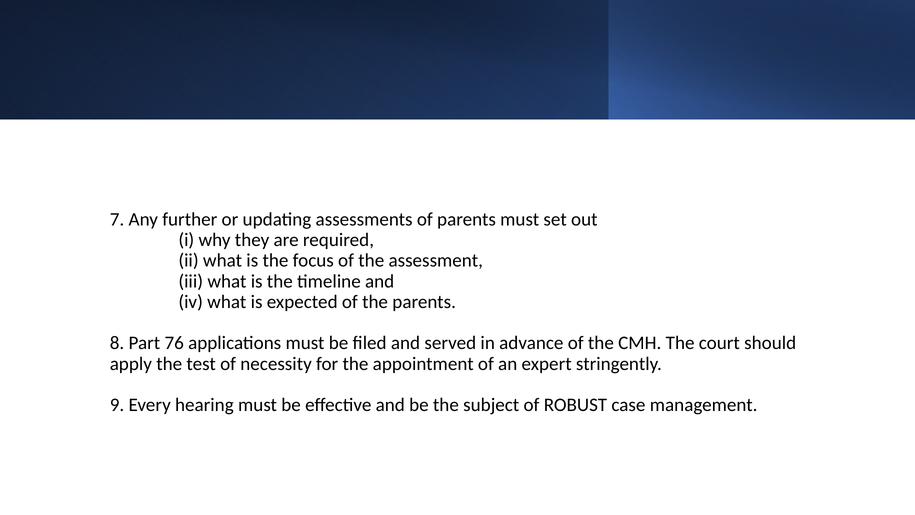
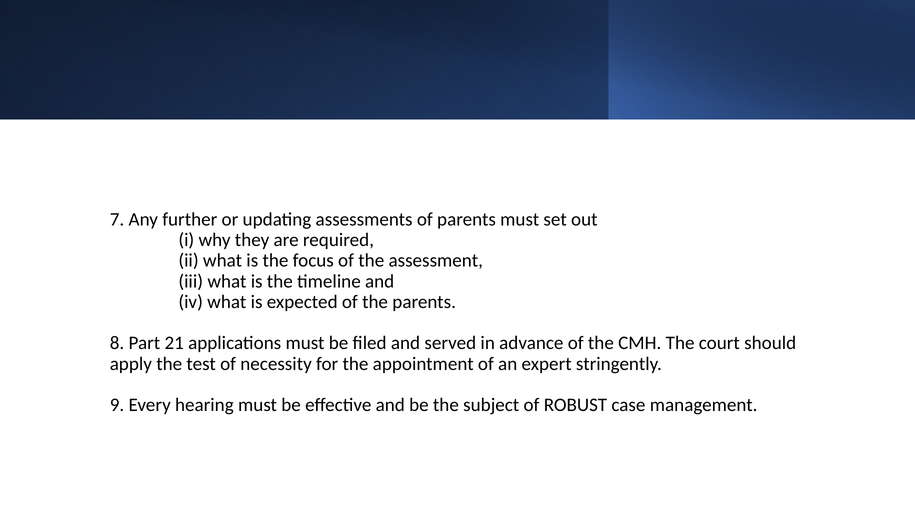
76: 76 -> 21
